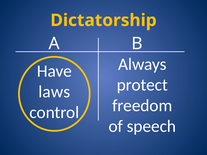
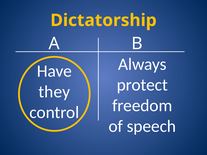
laws: laws -> they
